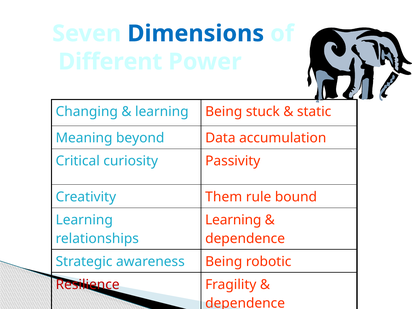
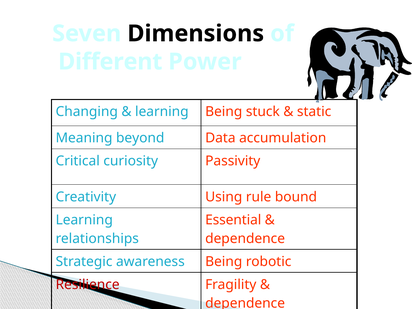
Dimensions colour: blue -> black
Them: Them -> Using
Learning at (233, 220): Learning -> Essential
